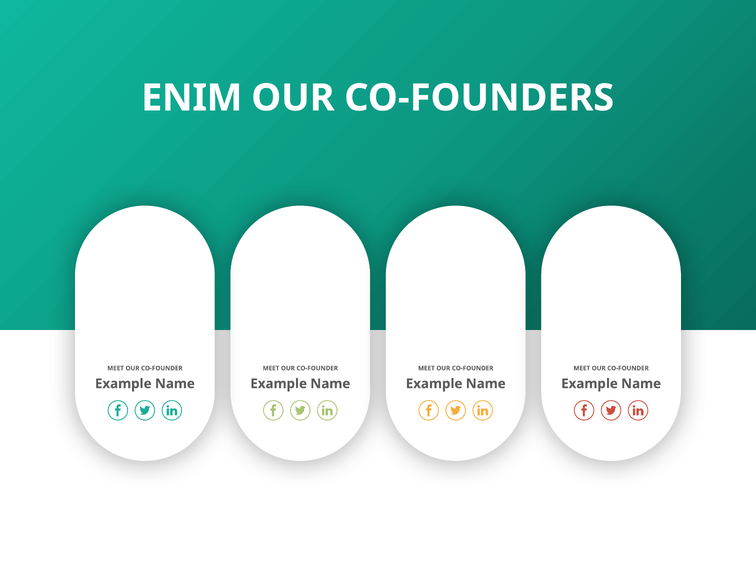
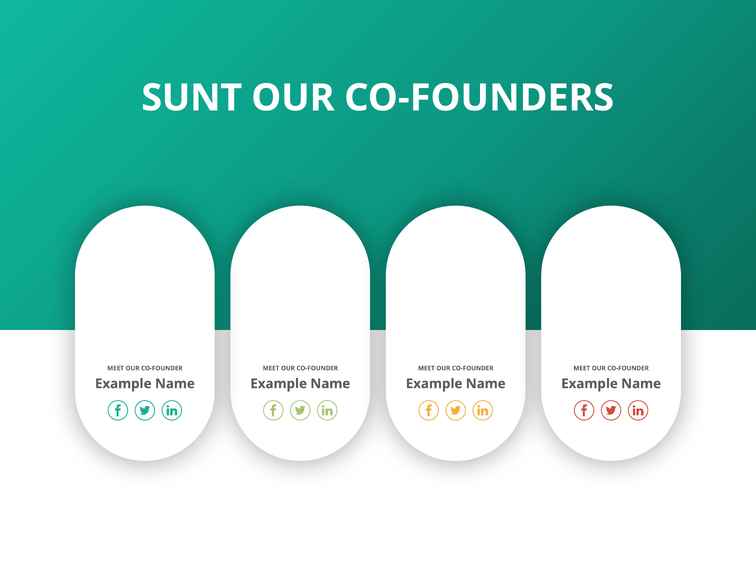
ENIM: ENIM -> SUNT
